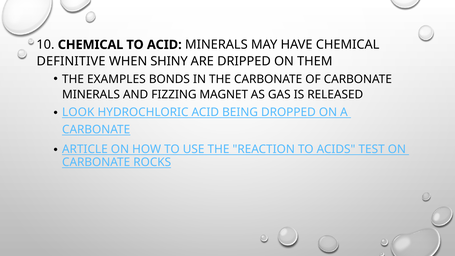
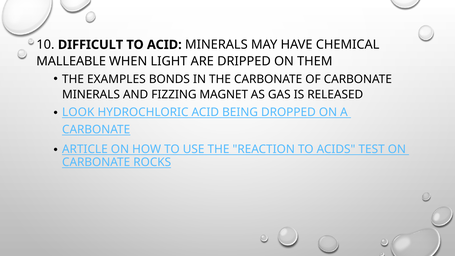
10 CHEMICAL: CHEMICAL -> DIFFICULT
DEFINITIVE: DEFINITIVE -> MALLEABLE
SHINY: SHINY -> LIGHT
